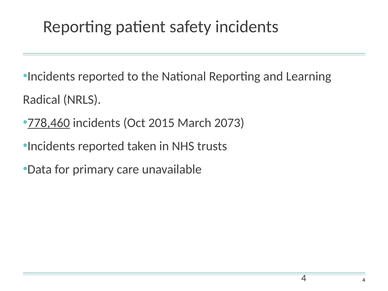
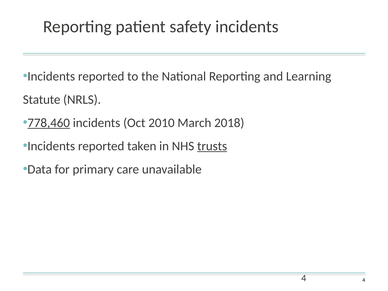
Radical: Radical -> Statute
2015: 2015 -> 2010
2073: 2073 -> 2018
trusts underline: none -> present
